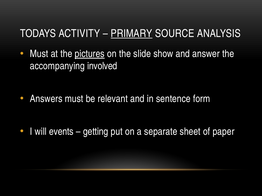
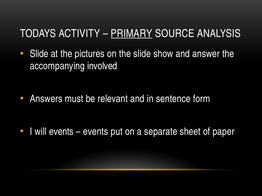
Must at (39, 54): Must -> Slide
pictures underline: present -> none
getting at (96, 132): getting -> events
